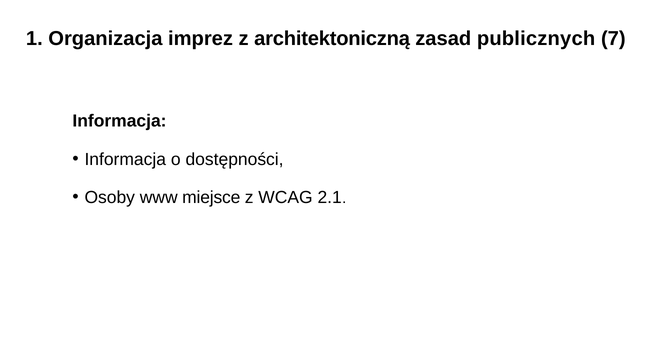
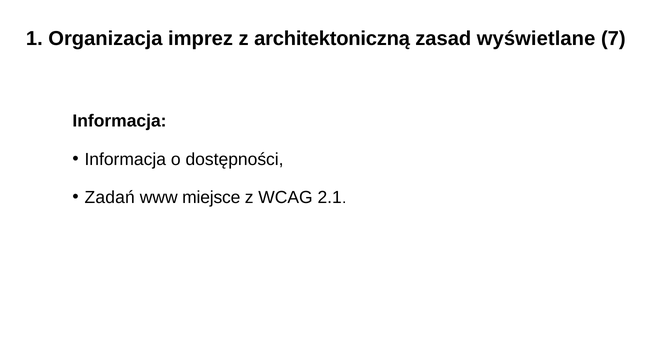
publicznych: publicznych -> wyświetlane
Osoby: Osoby -> Zadań
